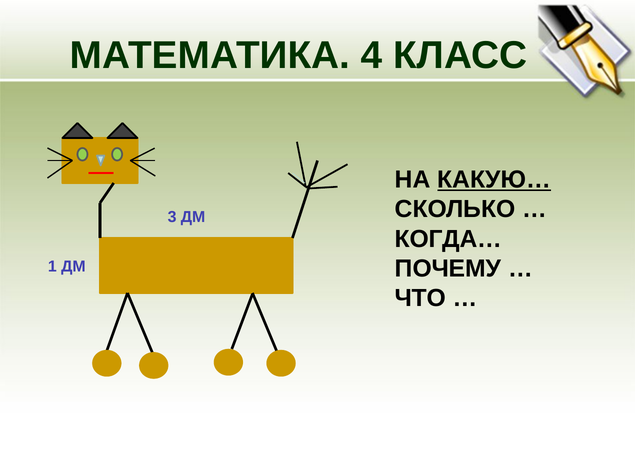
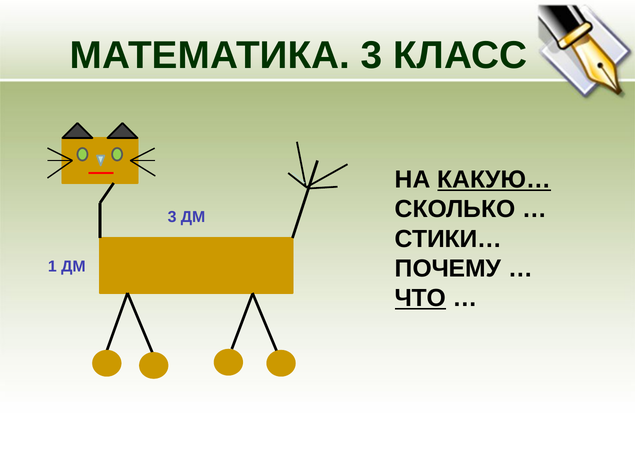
МАТЕМАТИКА 4: 4 -> 3
КОГДА…: КОГДА… -> СТИКИ…
ЧТО underline: none -> present
